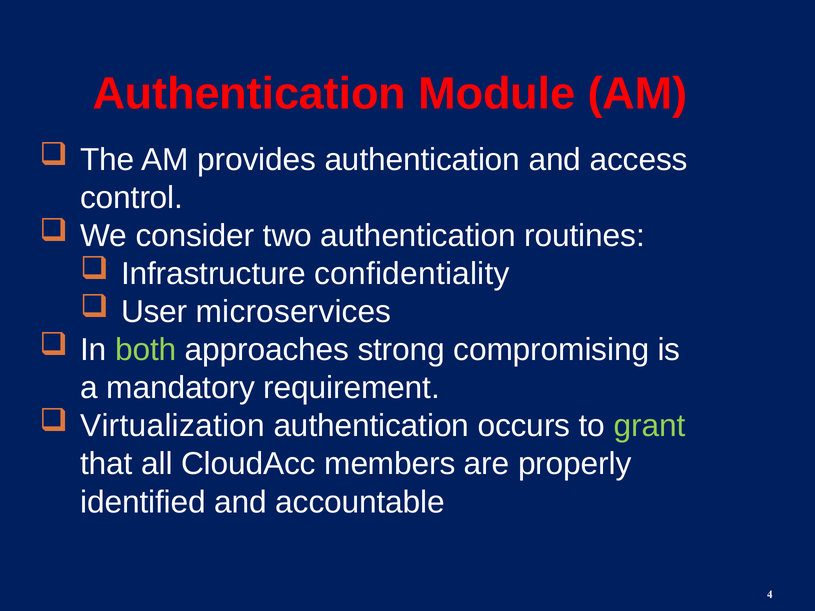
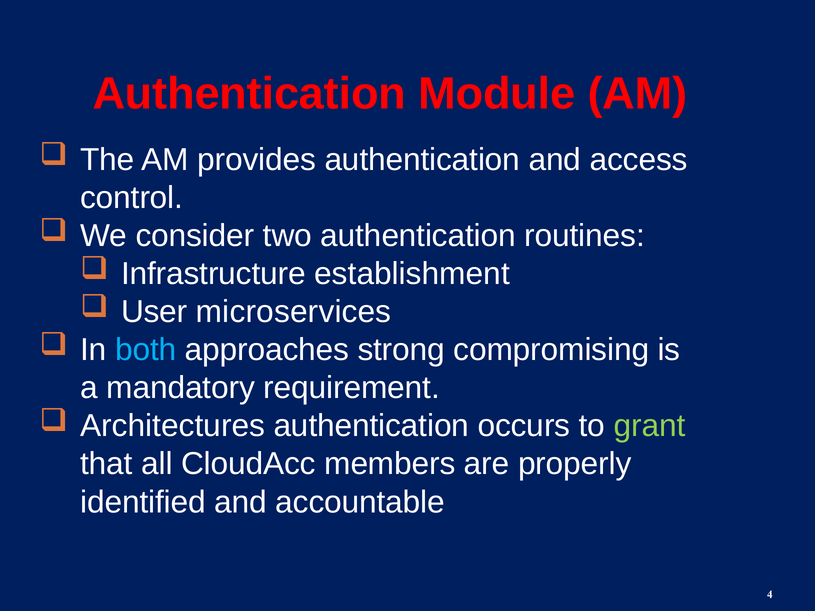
confidentiality: confidentiality -> establishment
both colour: light green -> light blue
Virtualization: Virtualization -> Architectures
